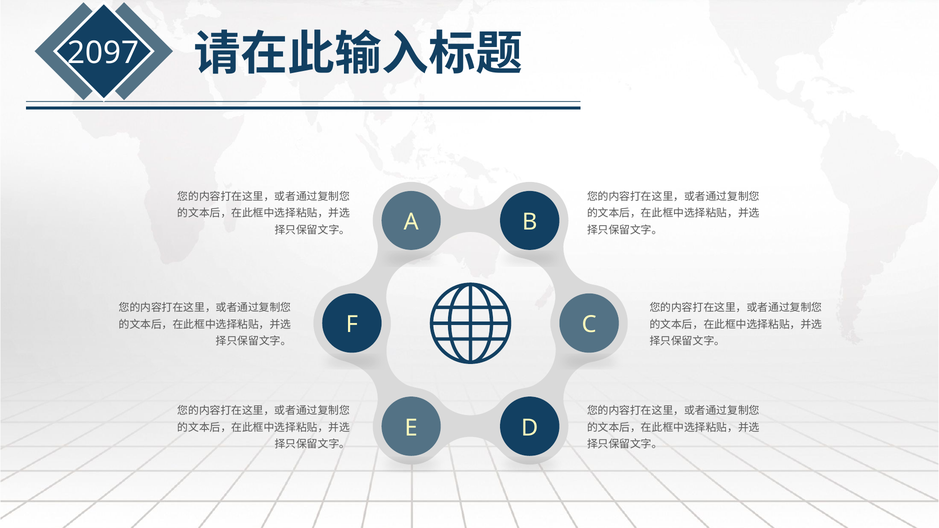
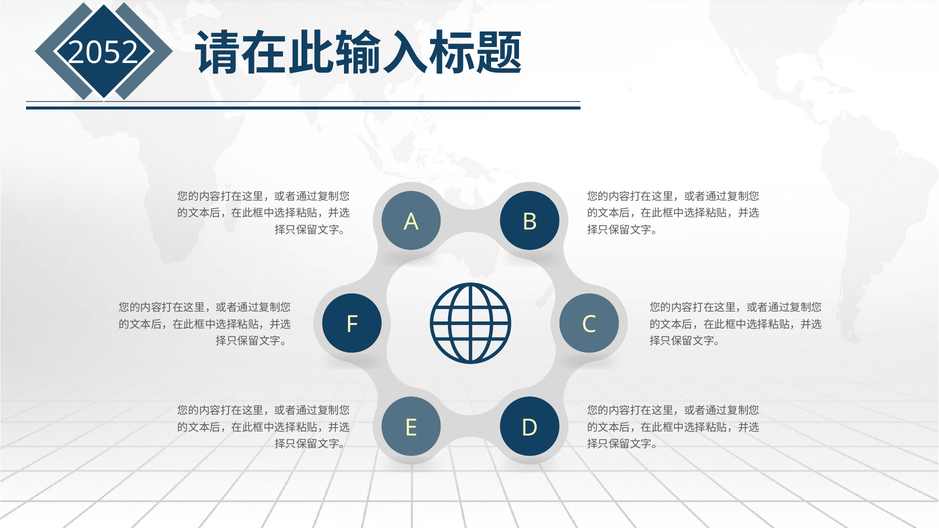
2097: 2097 -> 2052
